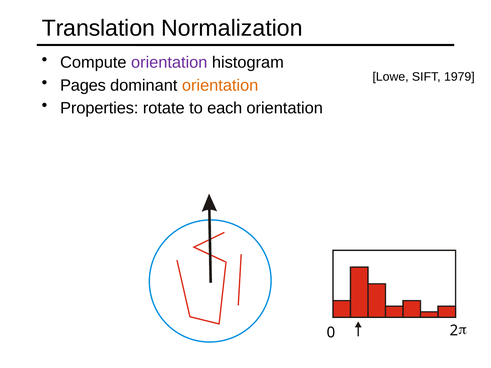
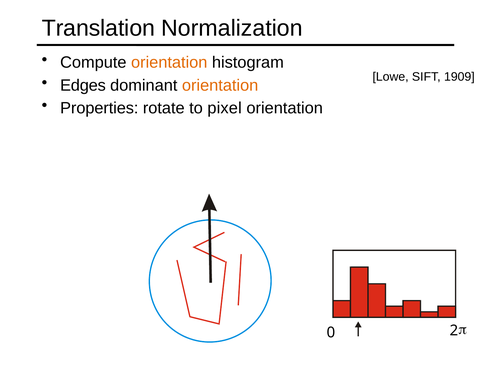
orientation at (169, 63) colour: purple -> orange
1979: 1979 -> 1909
Pages: Pages -> Edges
each: each -> pixel
